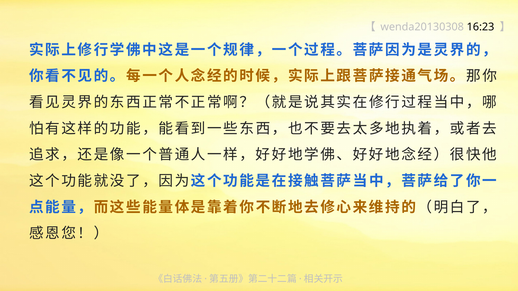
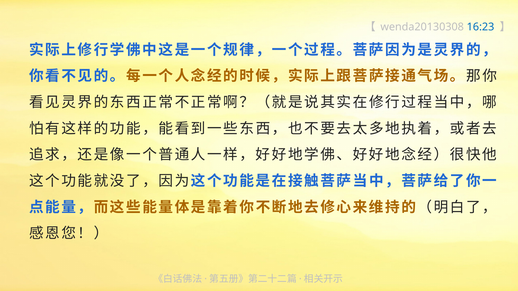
16:23 colour: black -> blue
